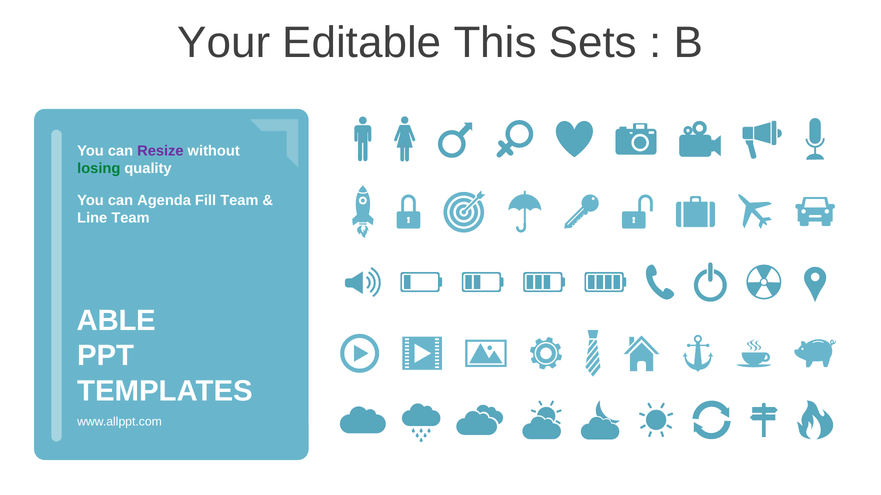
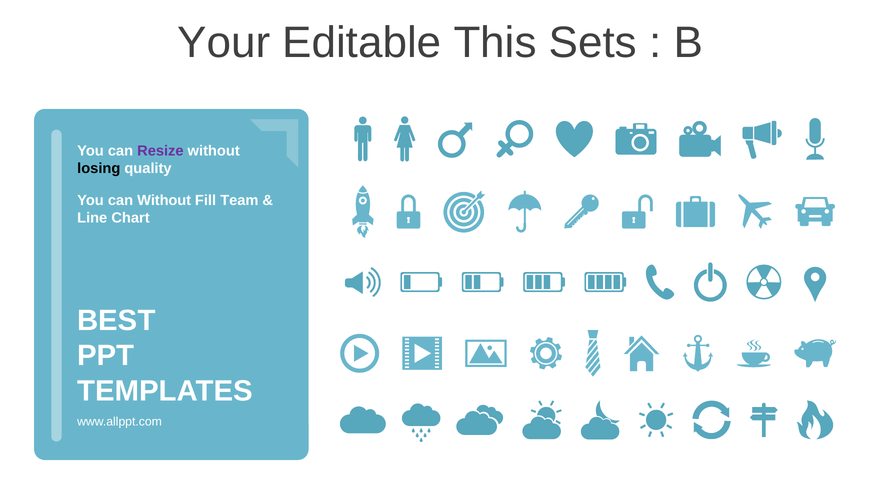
losing colour: green -> black
can Agenda: Agenda -> Without
Line Team: Team -> Chart
ABLE: ABLE -> BEST
